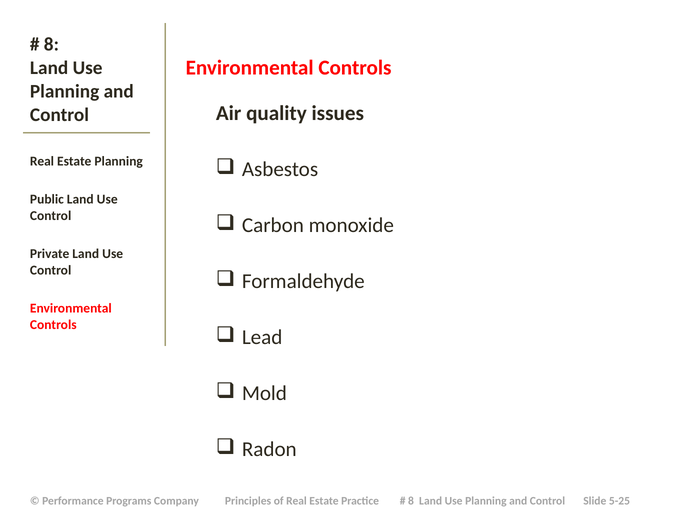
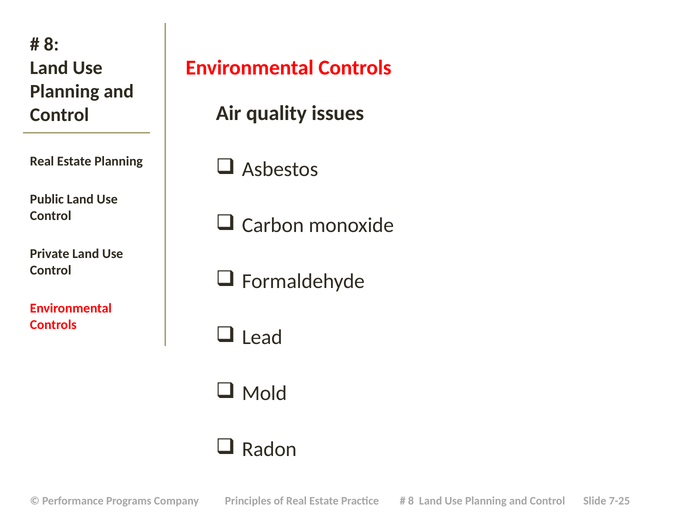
5-25: 5-25 -> 7-25
